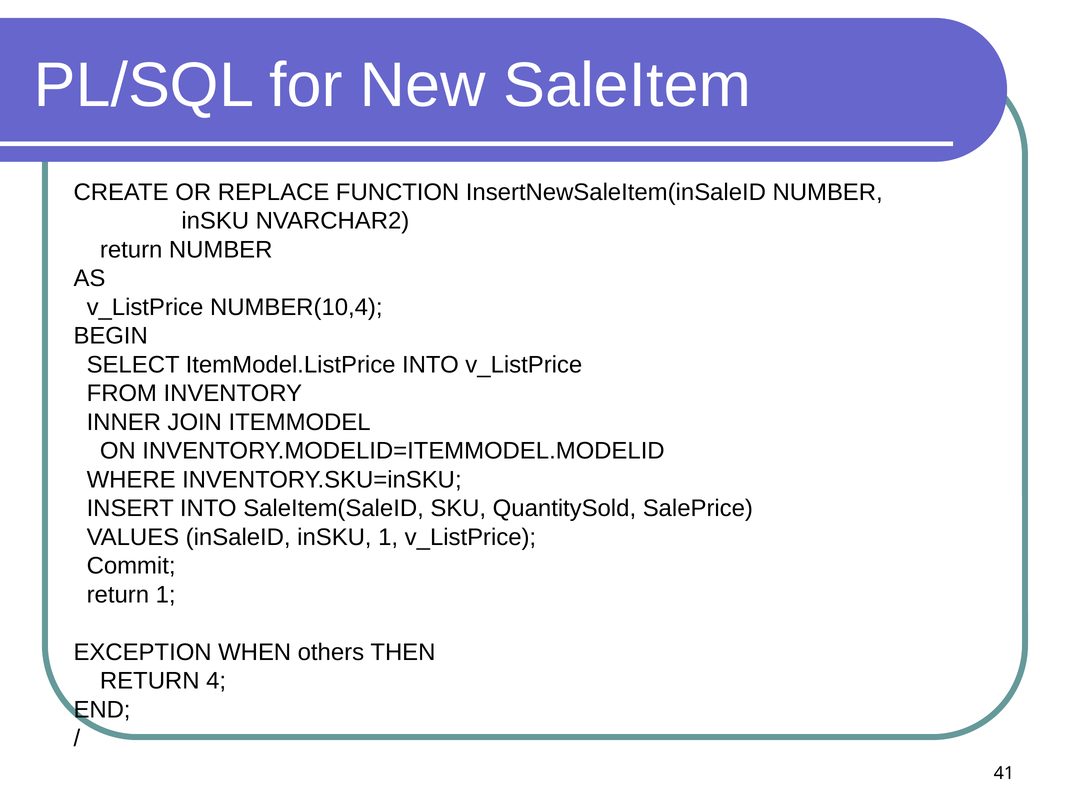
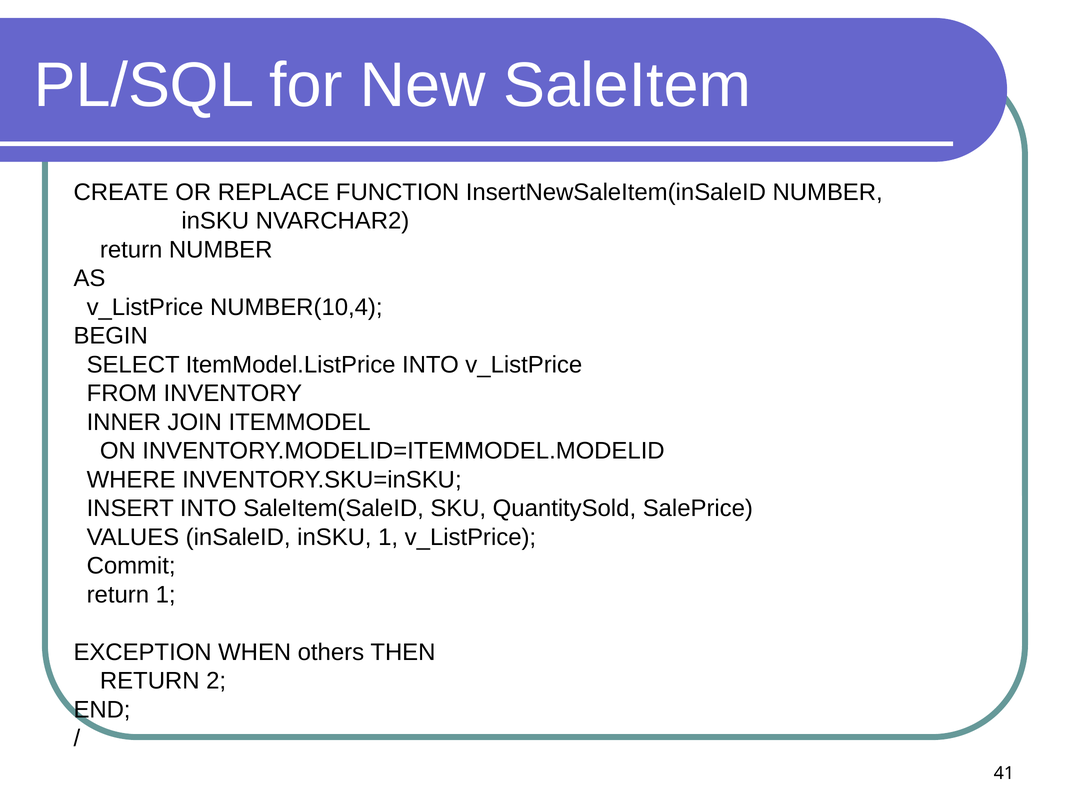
4: 4 -> 2
